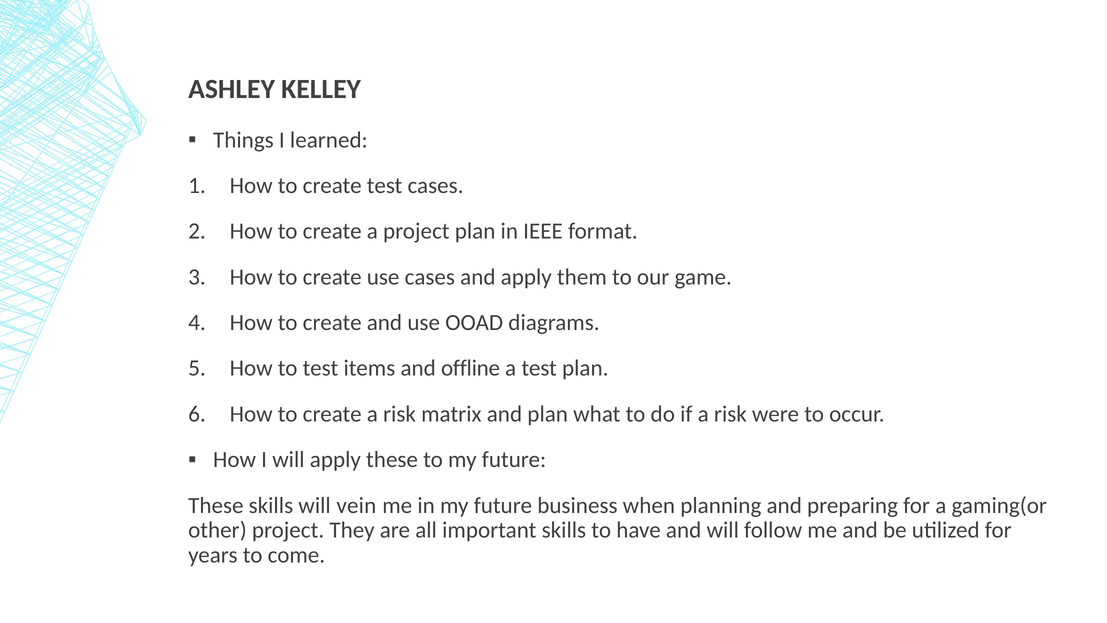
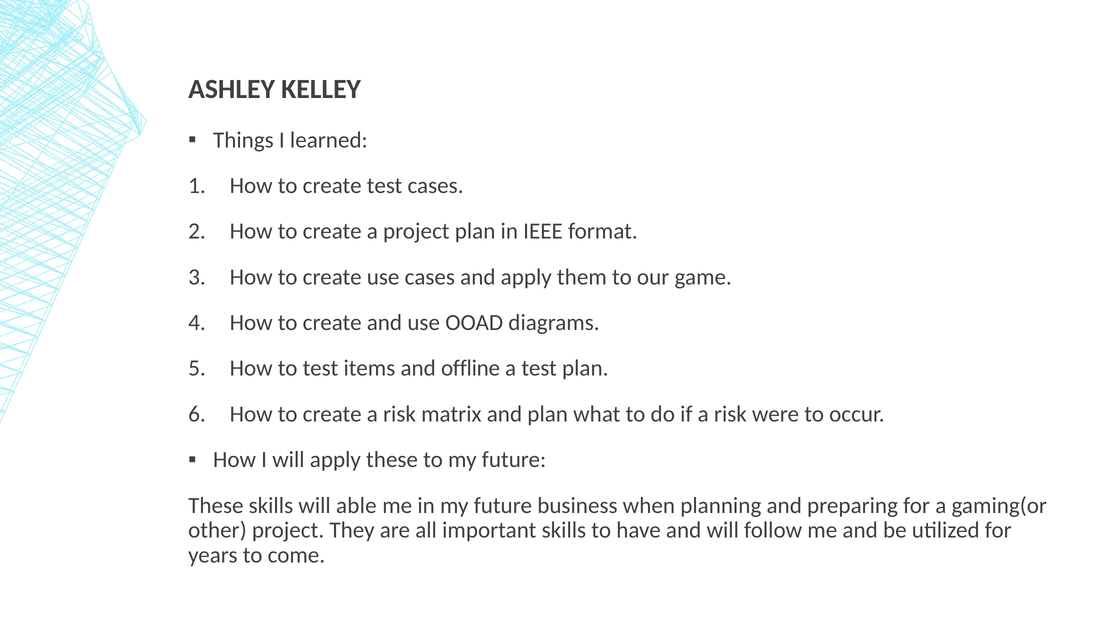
vein: vein -> able
